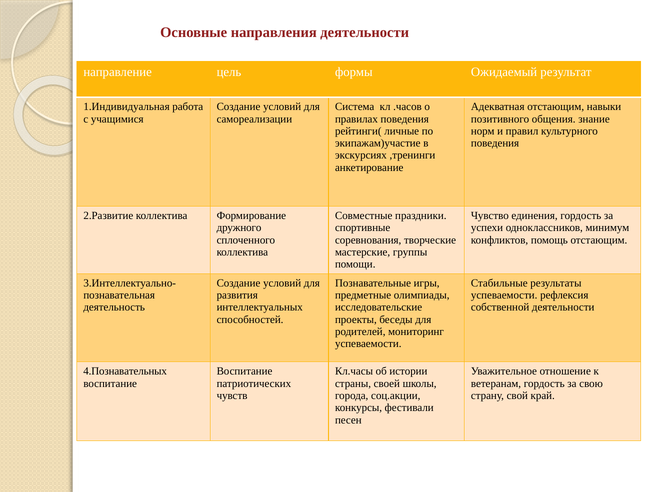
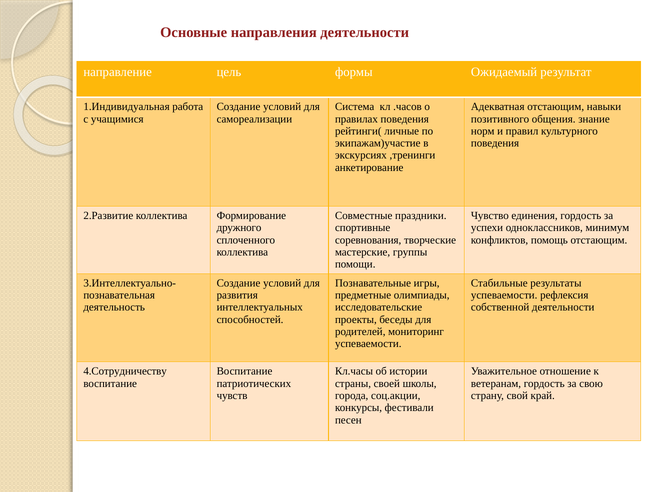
4.Познавательных: 4.Познавательных -> 4.Сотрудничеству
